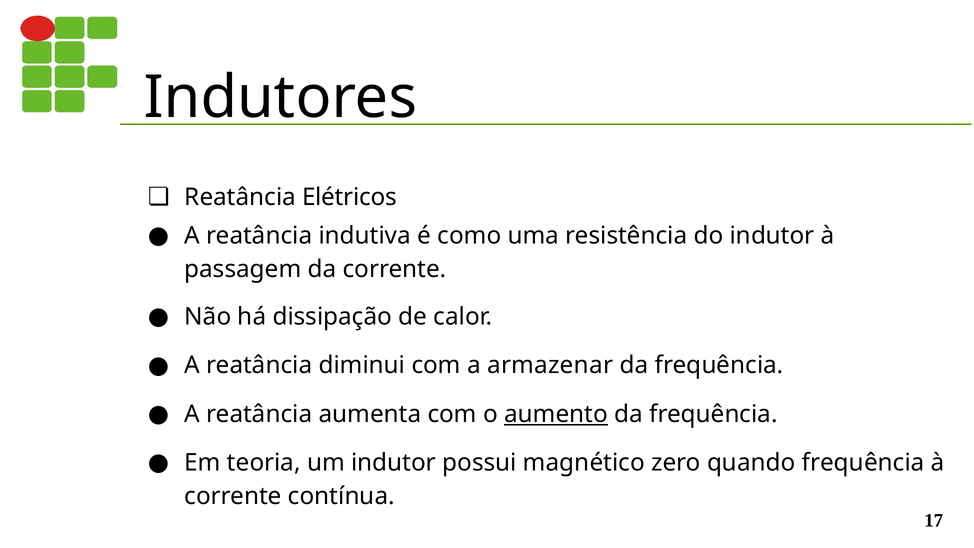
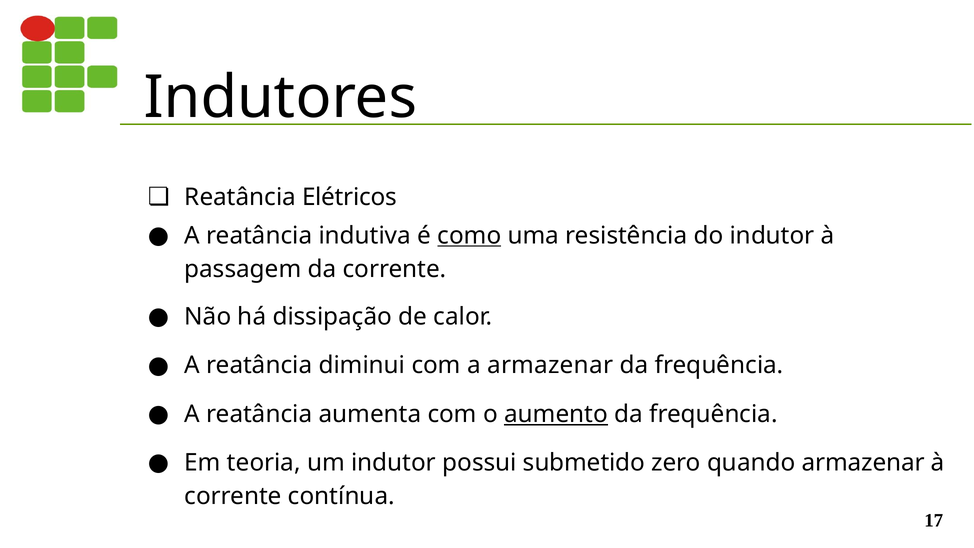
como underline: none -> present
magnético: magnético -> submetido
quando frequência: frequência -> armazenar
